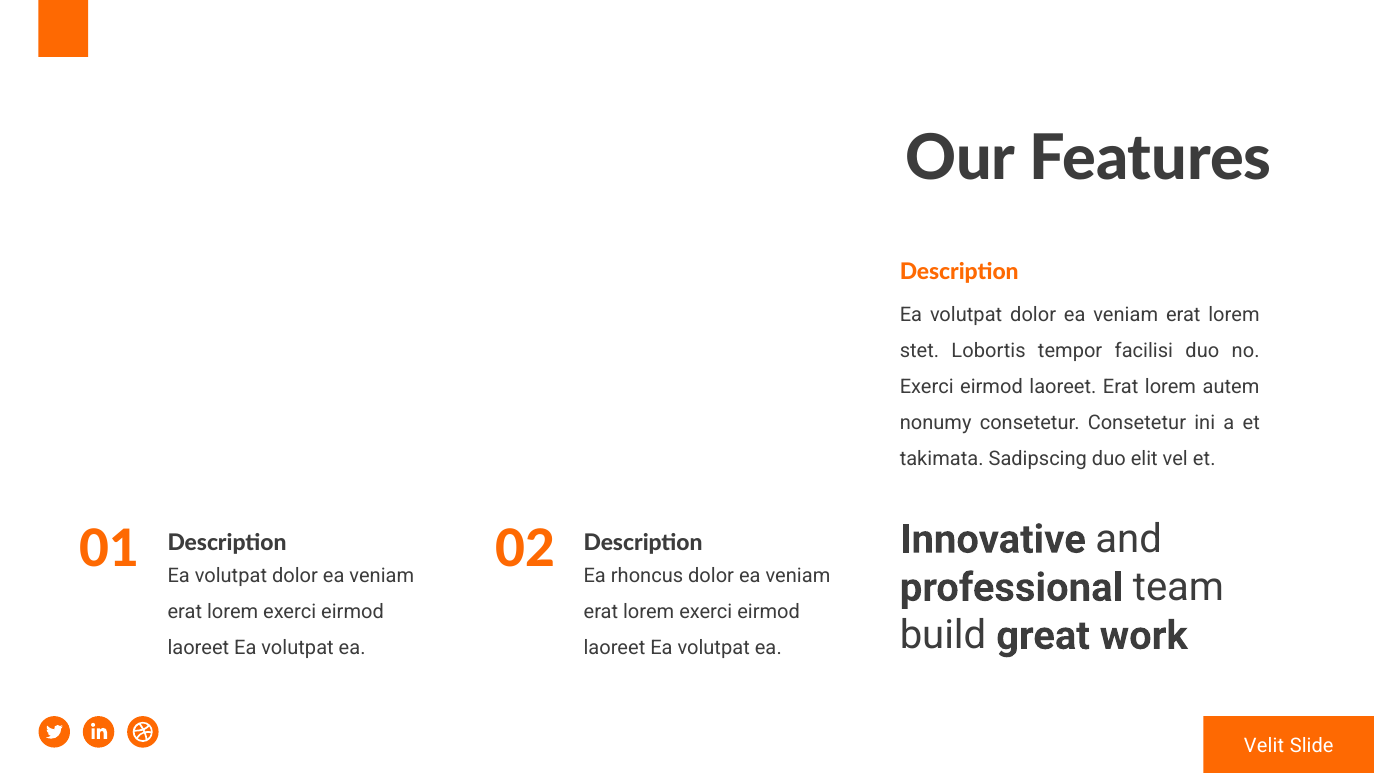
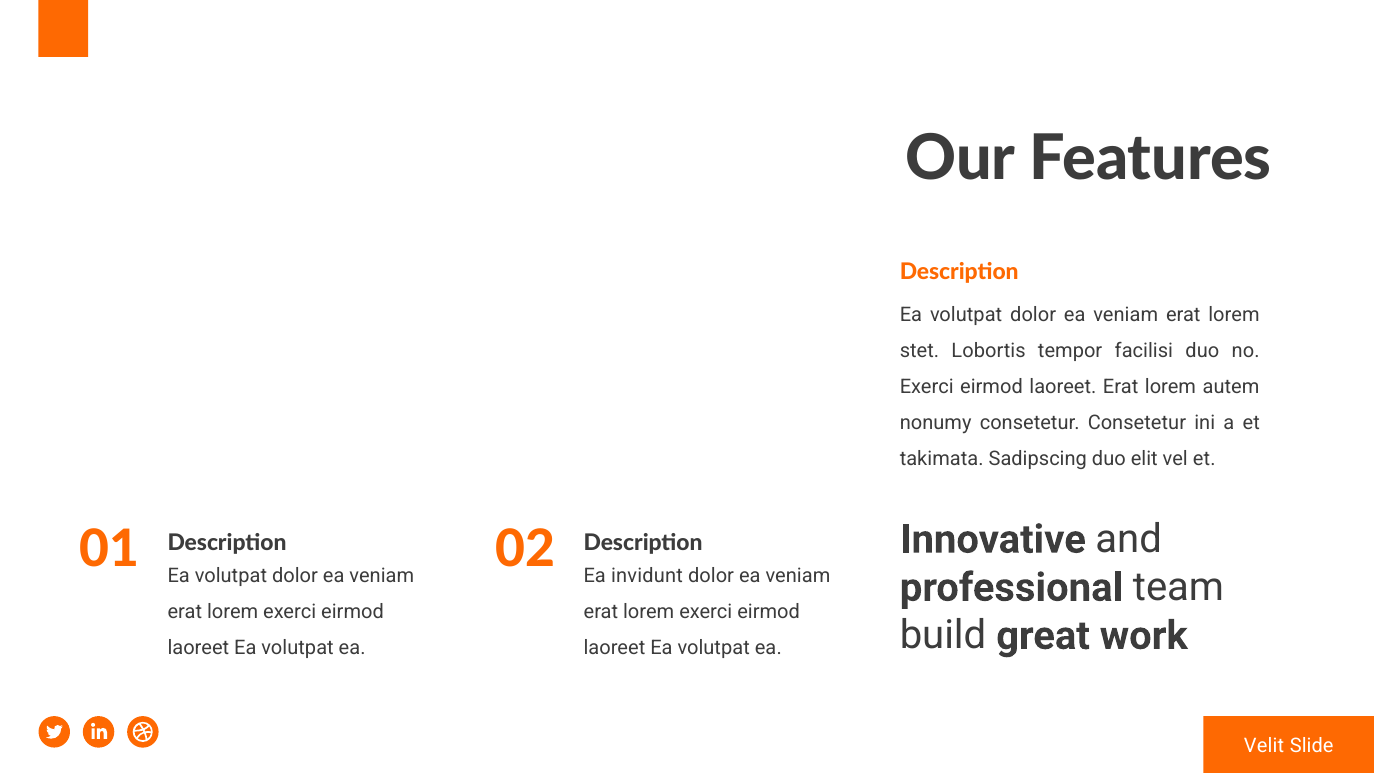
rhoncus: rhoncus -> invidunt
